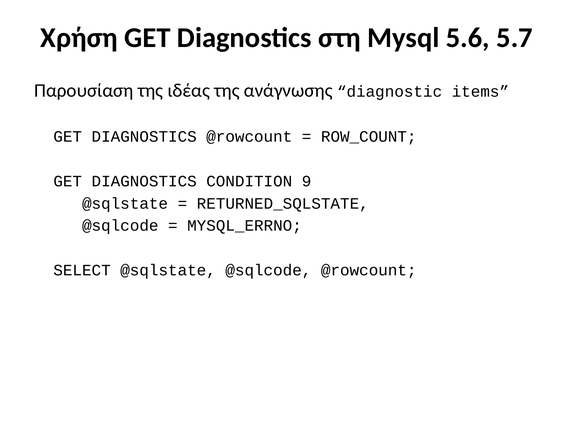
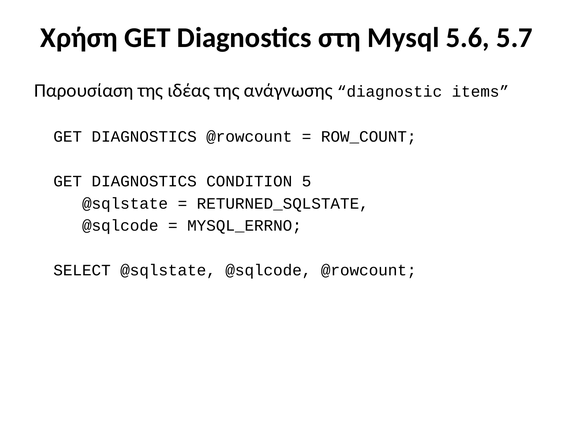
9: 9 -> 5
